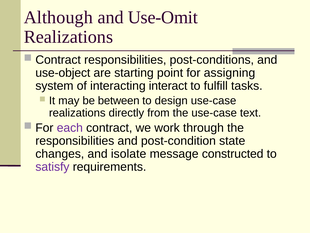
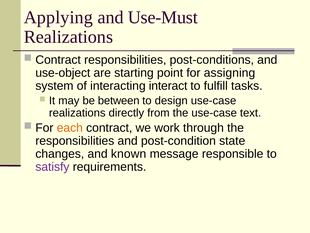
Although: Although -> Applying
Use-Omit: Use-Omit -> Use-Must
each colour: purple -> orange
isolate: isolate -> known
constructed: constructed -> responsible
